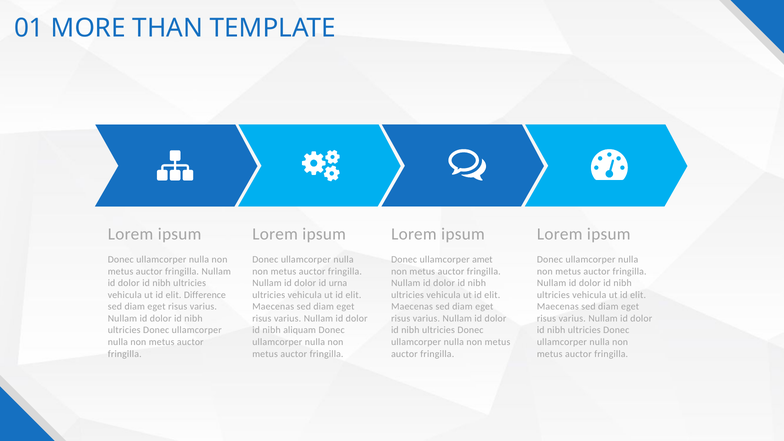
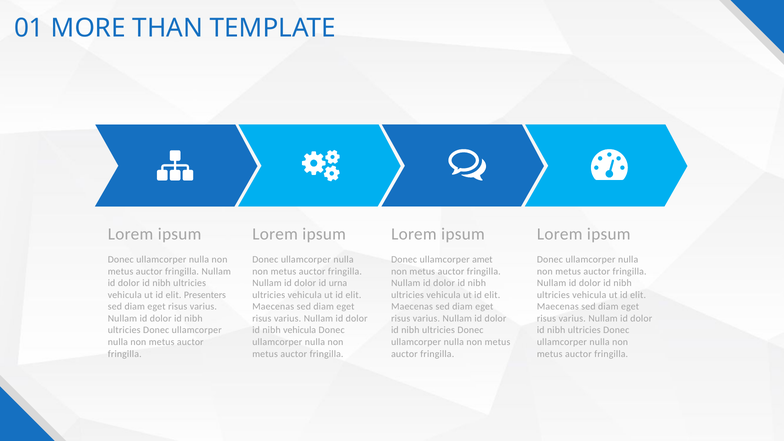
Difference: Difference -> Presenters
nibh aliquam: aliquam -> vehicula
